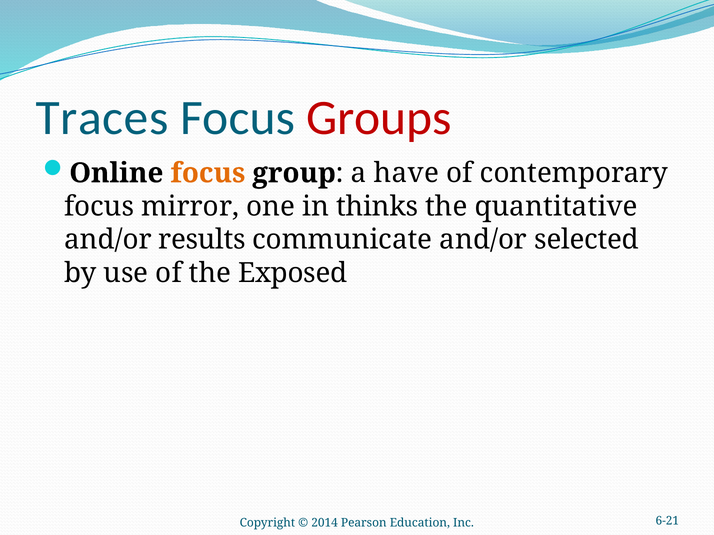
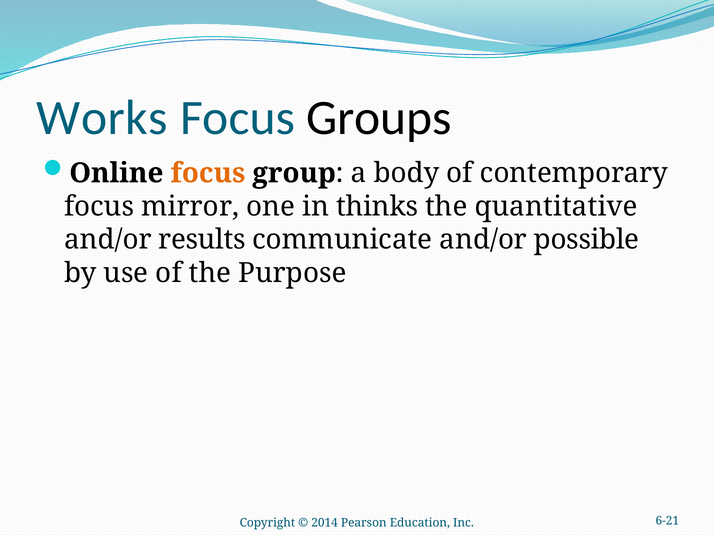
Traces: Traces -> Works
Groups colour: red -> black
have: have -> body
selected: selected -> possible
Exposed: Exposed -> Purpose
